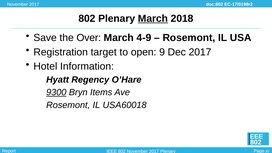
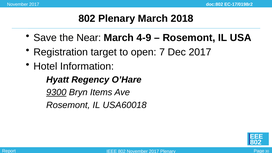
March at (153, 19) underline: present -> none
Over: Over -> Near
9: 9 -> 7
